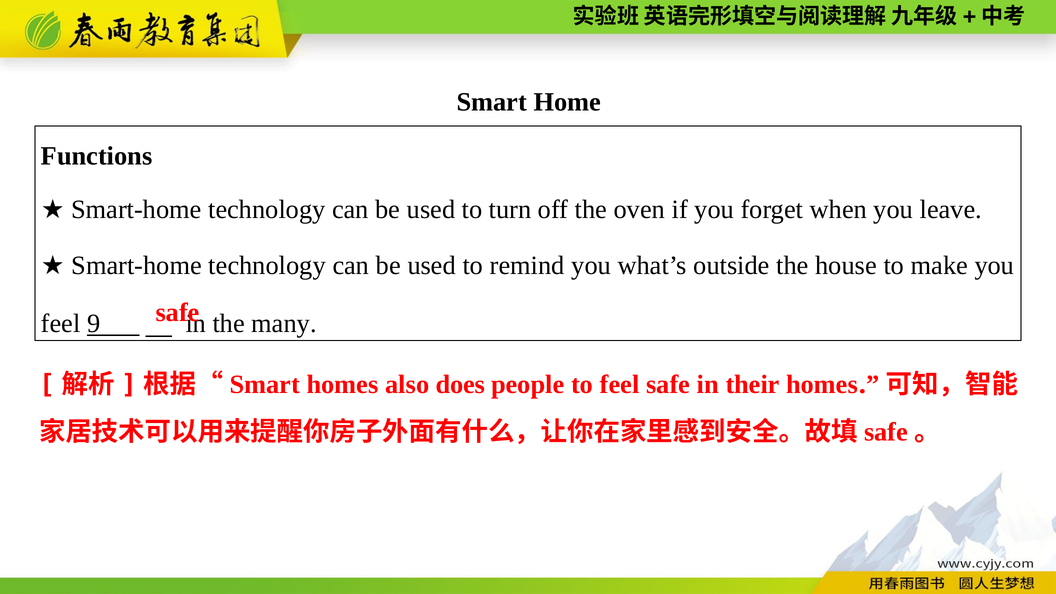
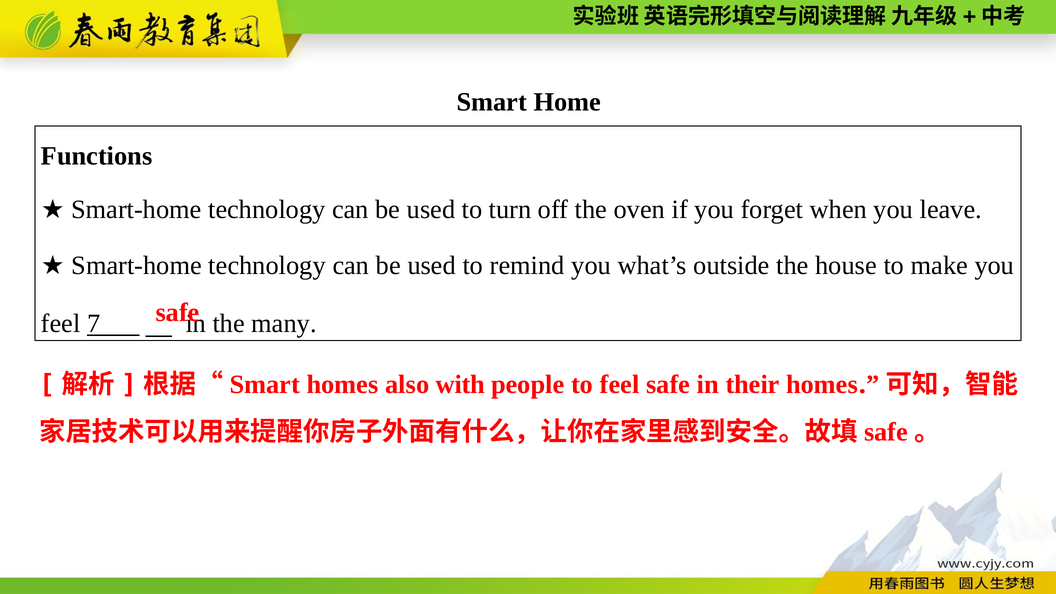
9: 9 -> 7
does: does -> with
